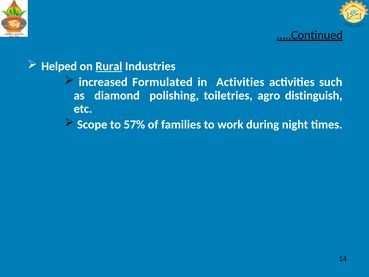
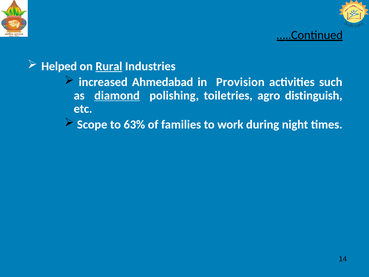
Formulated: Formulated -> Ahmedabad
in Activities: Activities -> Provision
diamond underline: none -> present
57%: 57% -> 63%
